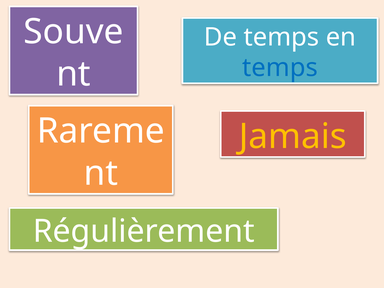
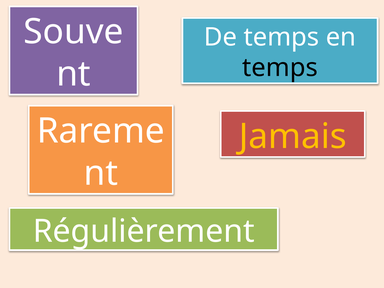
temps at (280, 68) colour: blue -> black
